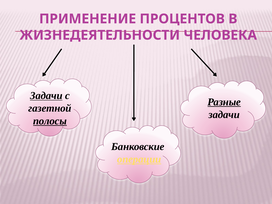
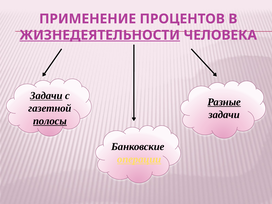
ЖИЗНЕДЕЯТЕЛЬНОСТИ underline: none -> present
